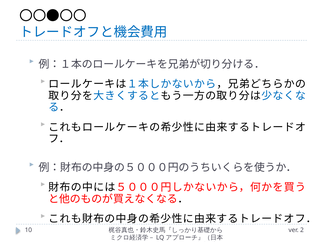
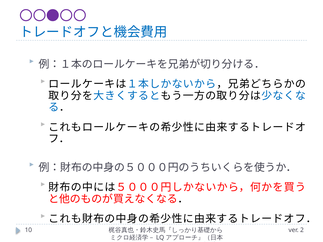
〇〇●〇〇 colour: black -> purple
